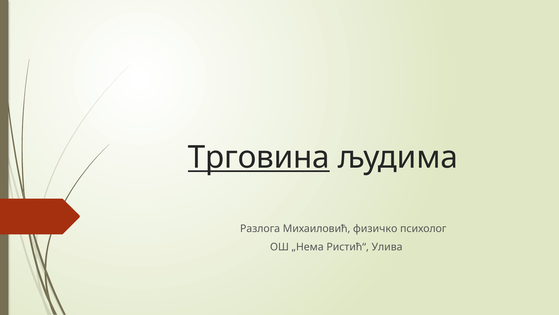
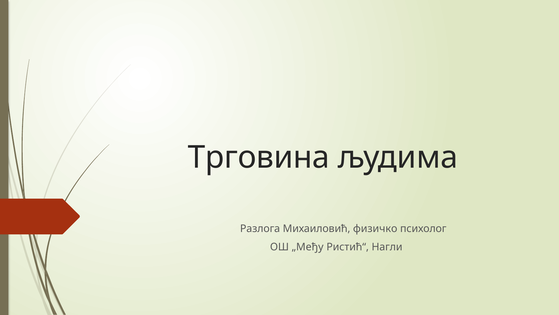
Трговина underline: present -> none
„Нема: „Нема -> „Међу
Улива: Улива -> Нагли
